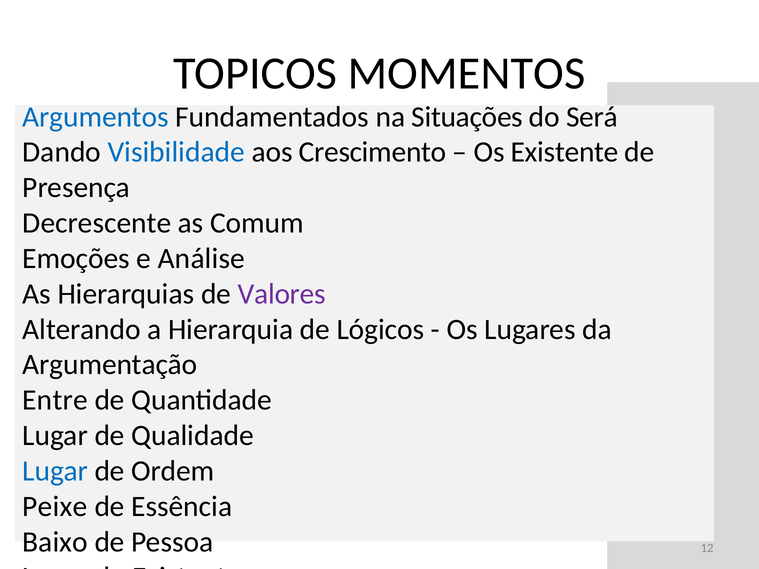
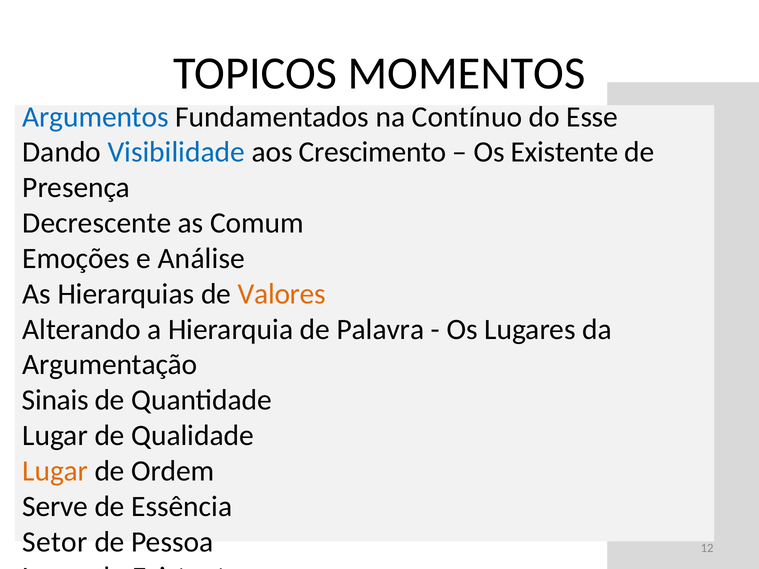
Situações: Situações -> Contínuo
Será: Será -> Esse
Valores colour: purple -> orange
Hierarquia de Lógicos: Lógicos -> Palavra
Entre: Entre -> Sinais
Lugar at (55, 471) colour: blue -> orange
Peixe: Peixe -> Serve
Baixo: Baixo -> Setor
